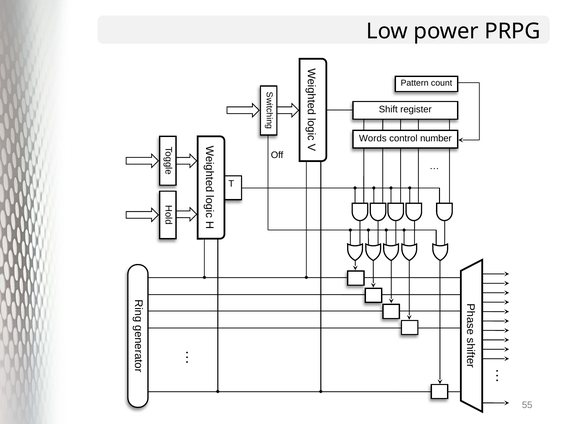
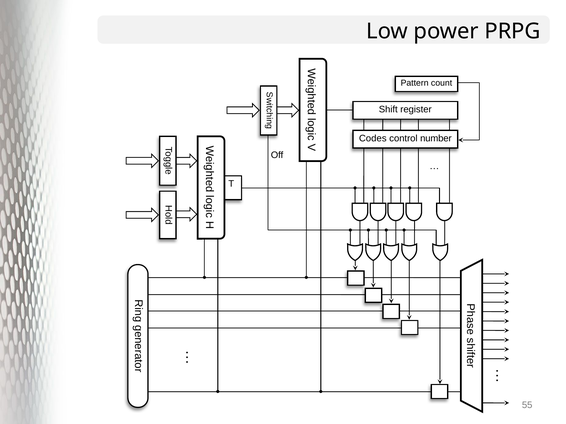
Words: Words -> Codes
